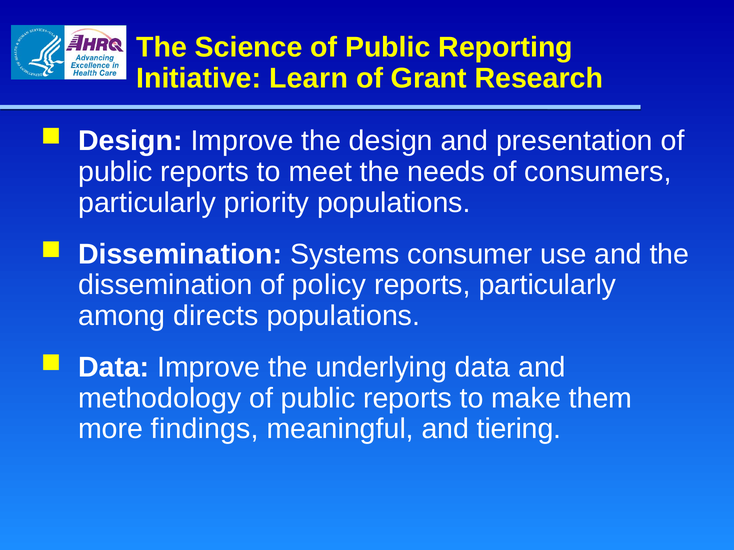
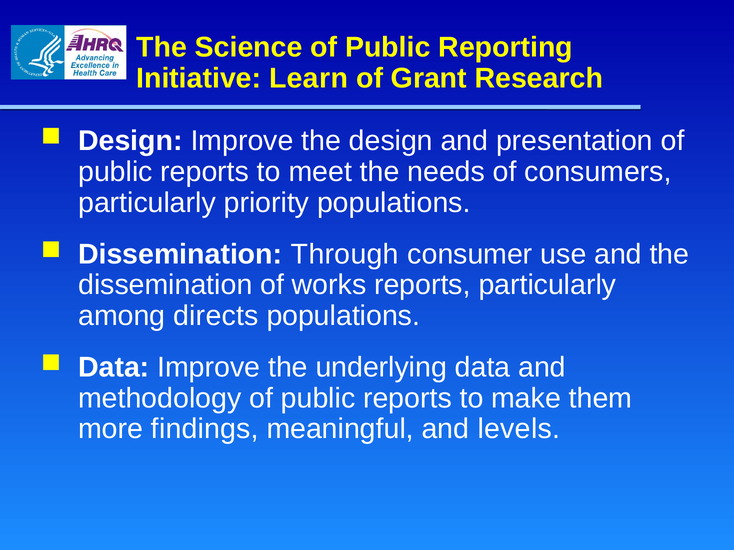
Systems: Systems -> Through
policy: policy -> works
tiering: tiering -> levels
